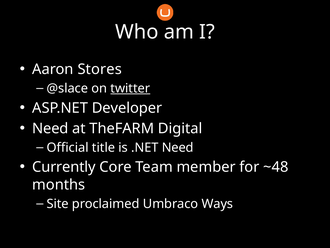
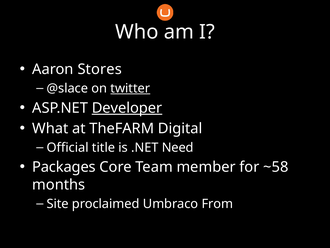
Developer underline: none -> present
Need at (50, 128): Need -> What
Currently: Currently -> Packages
~48: ~48 -> ~58
Ways: Ways -> From
